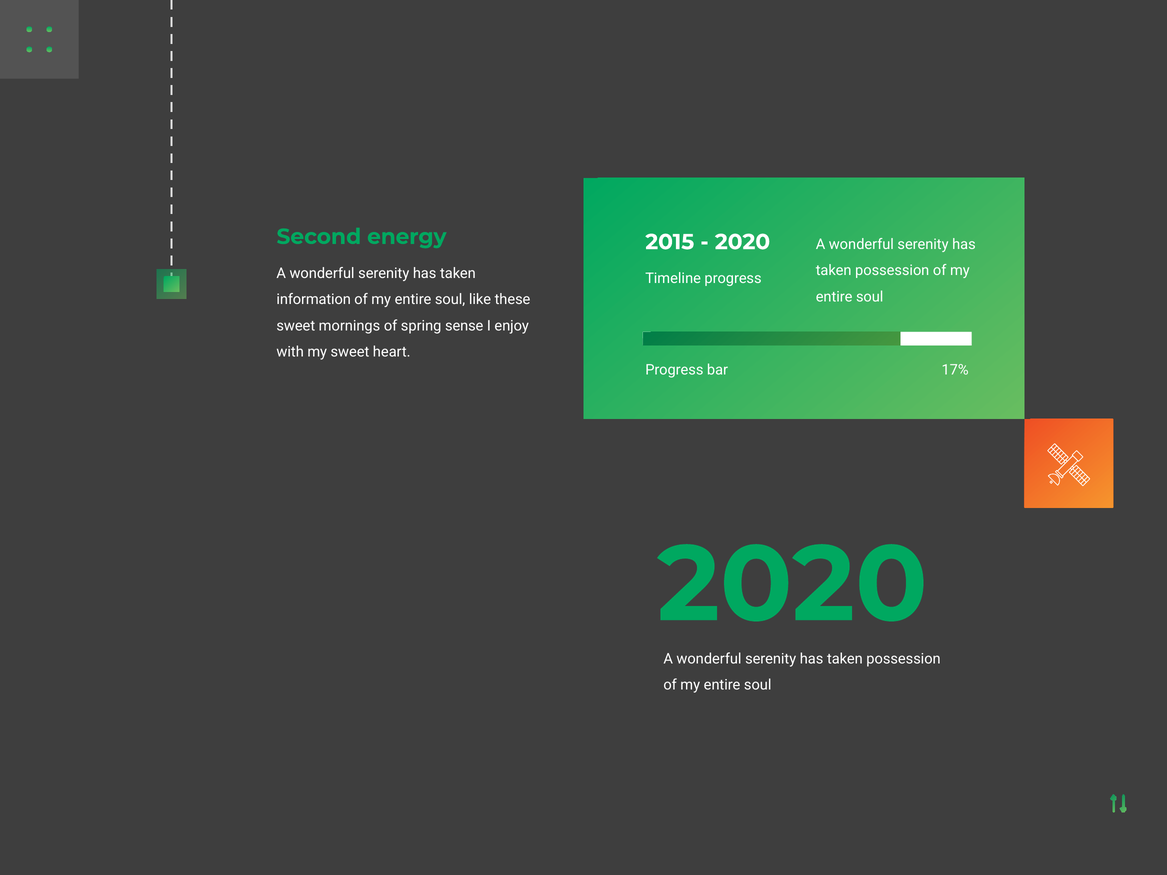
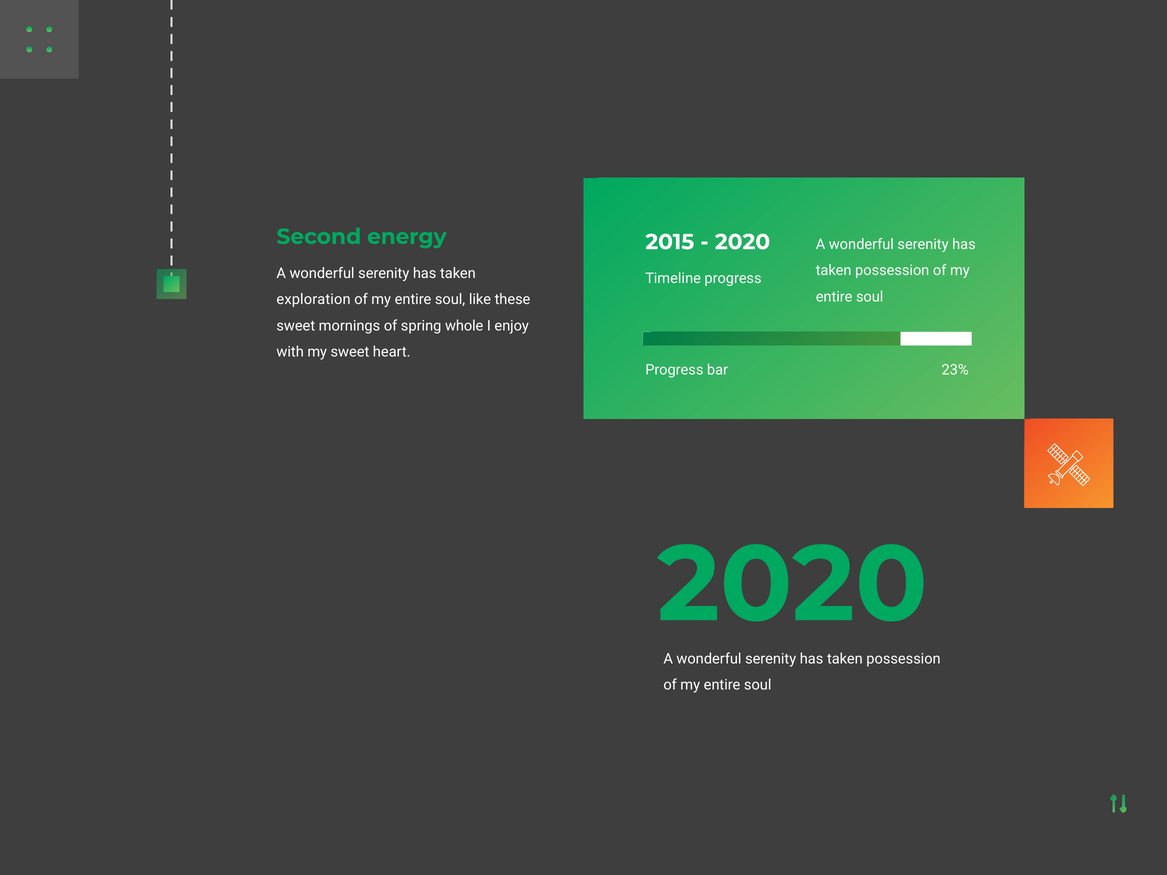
information: information -> exploration
sense: sense -> whole
17%: 17% -> 23%
